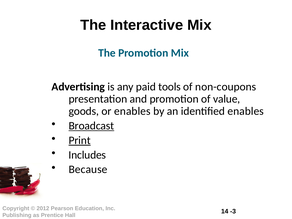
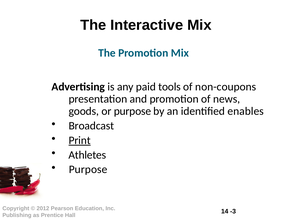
value: value -> news
or enables: enables -> purpose
Broadcast underline: present -> none
Includes: Includes -> Athletes
Because at (88, 169): Because -> Purpose
